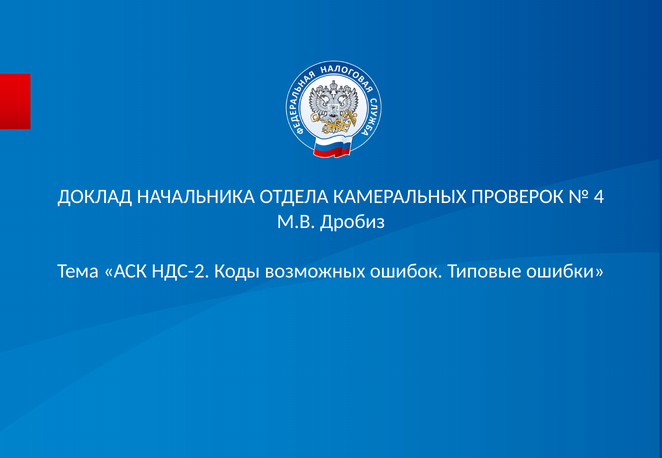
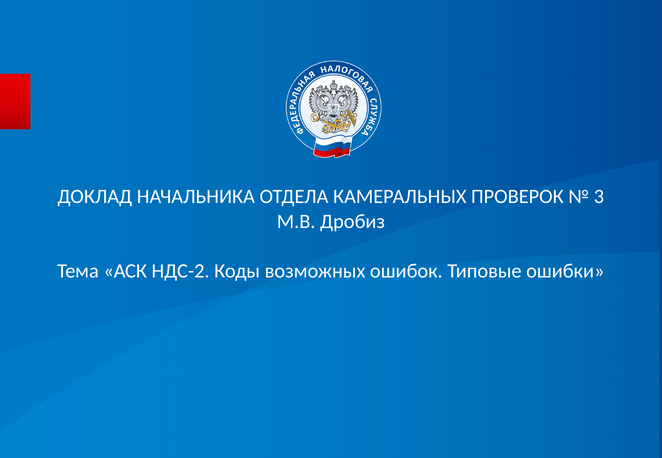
4: 4 -> 3
